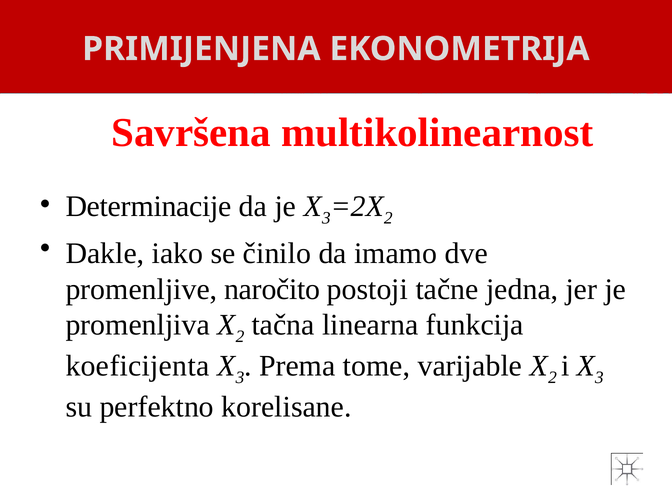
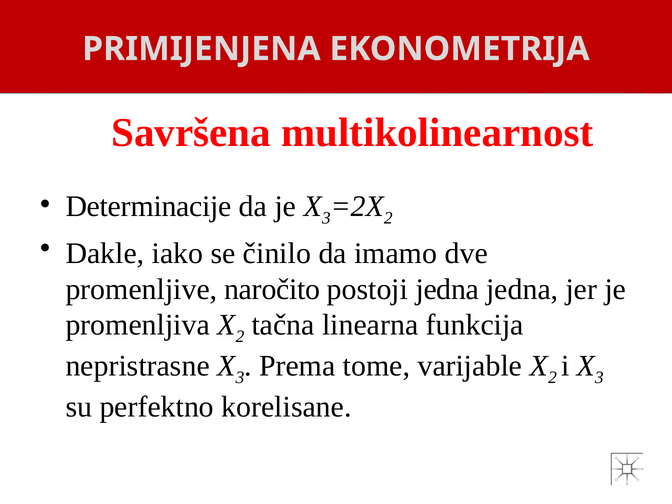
postoji tačne: tačne -> jedna
koeficijenta: koeficijenta -> nepristrasne
